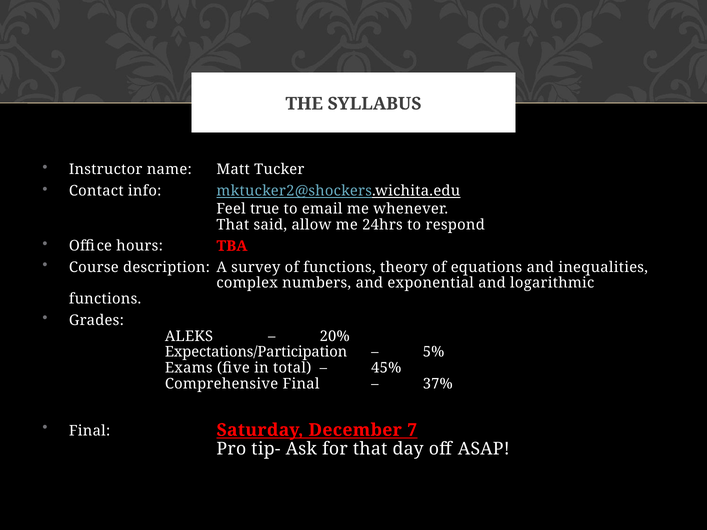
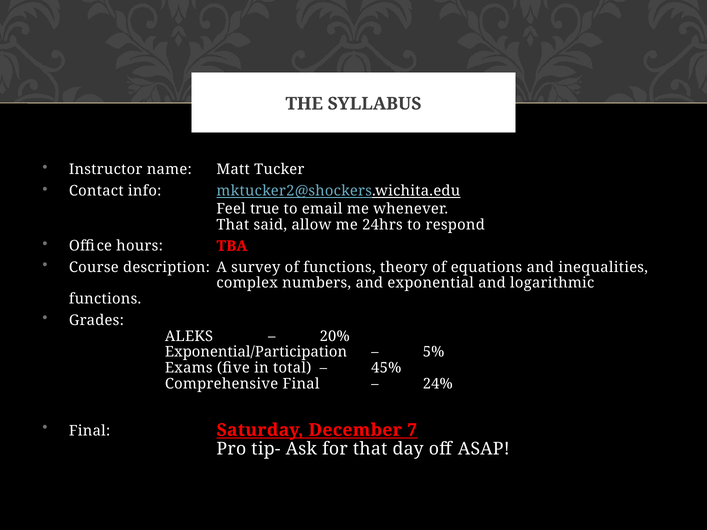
Expectations/Participation: Expectations/Participation -> Exponential/Participation
37%: 37% -> 24%
